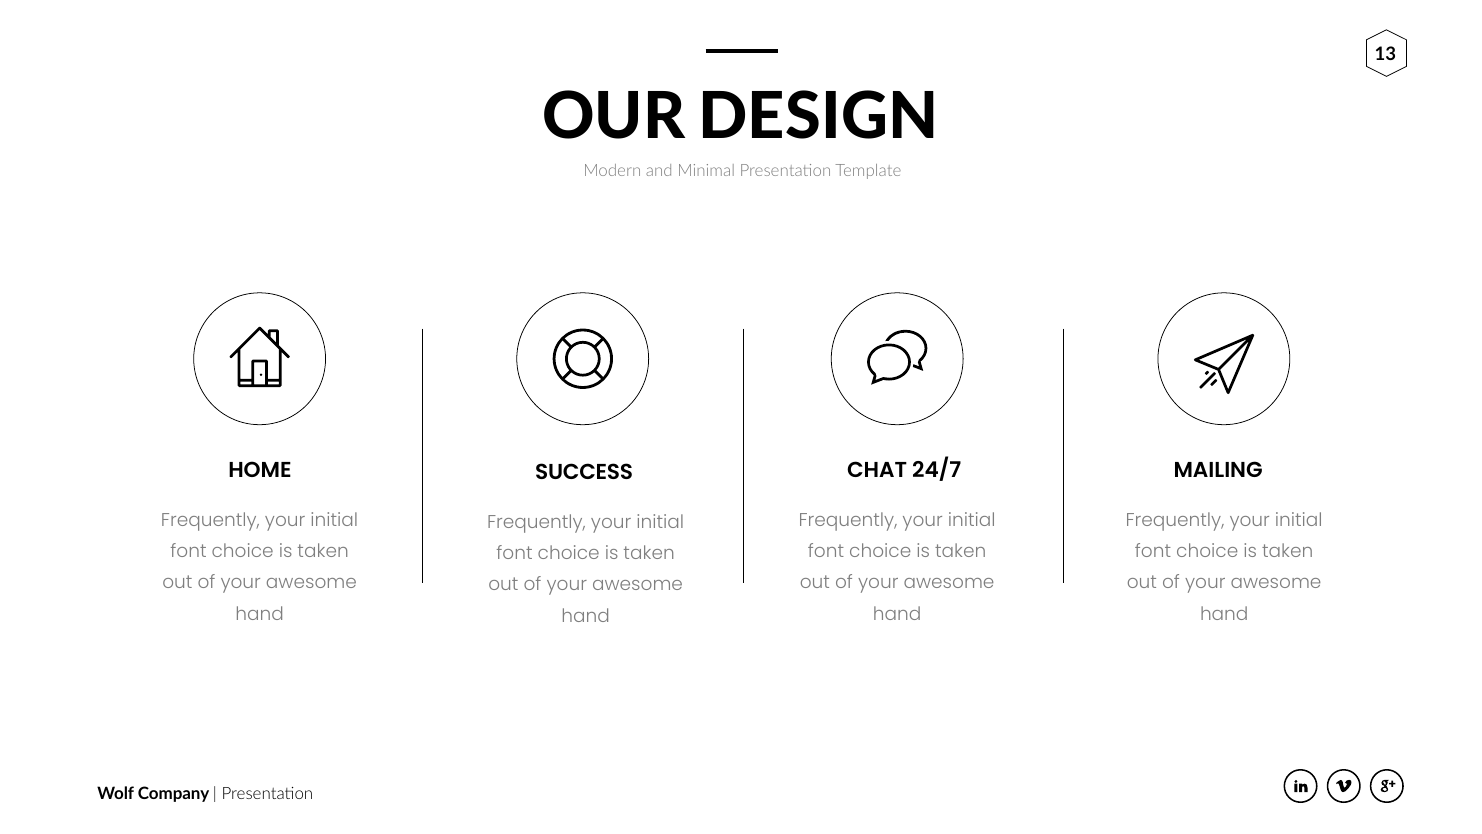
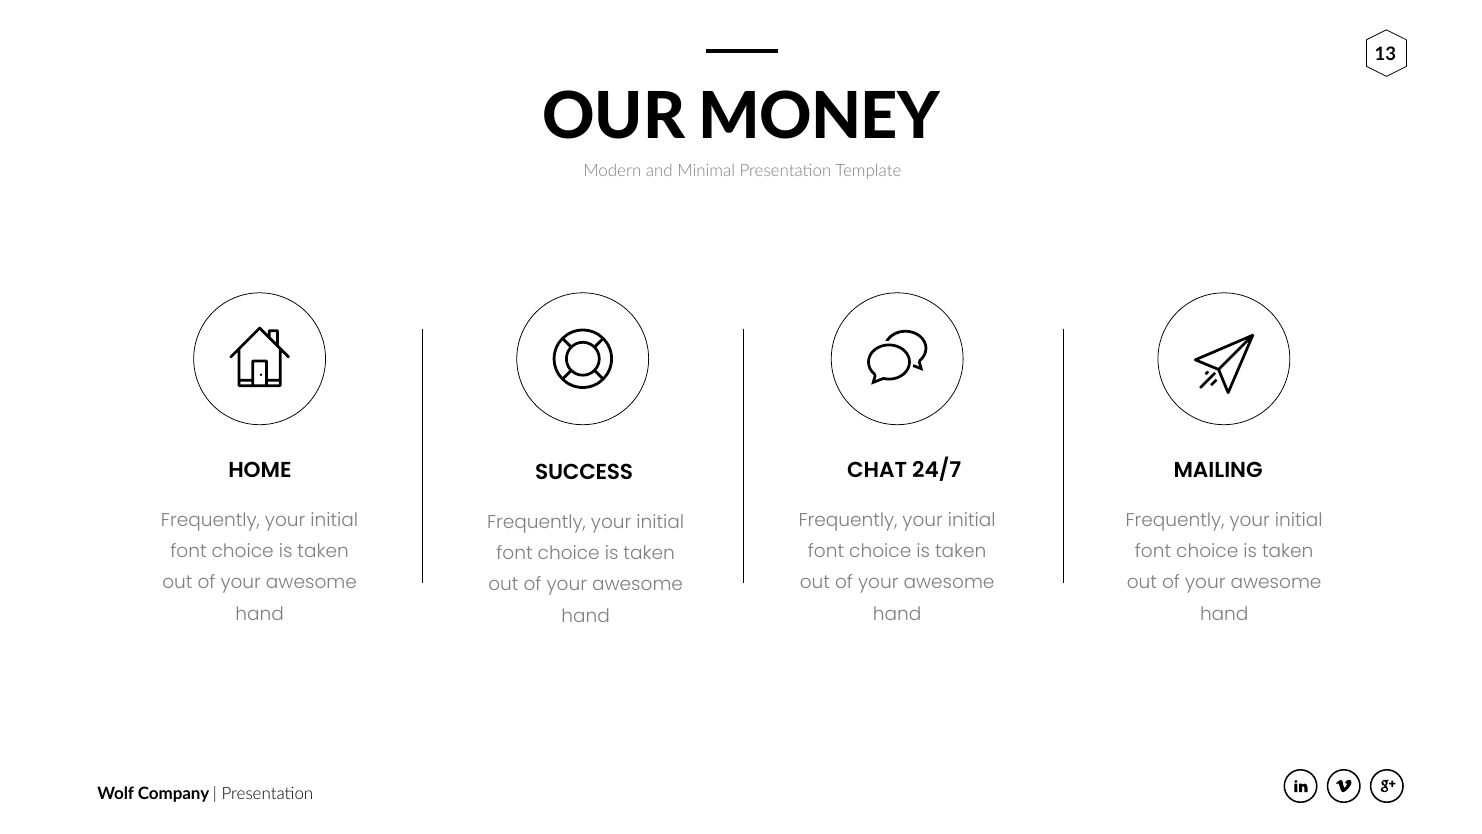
DESIGN: DESIGN -> MONEY
